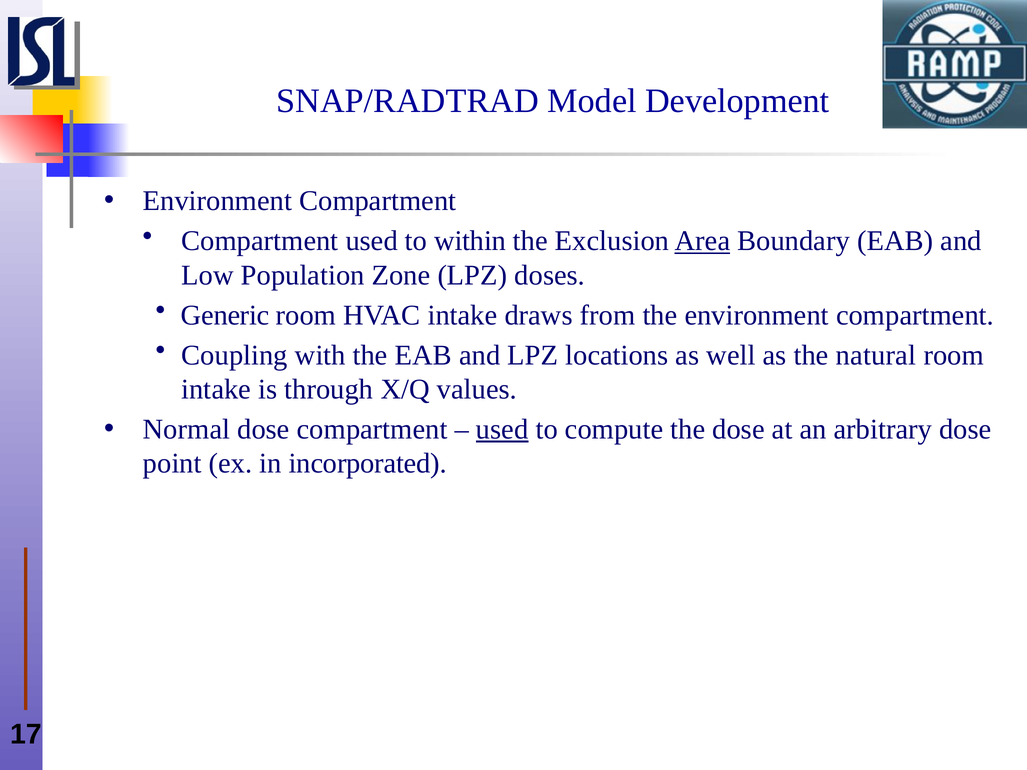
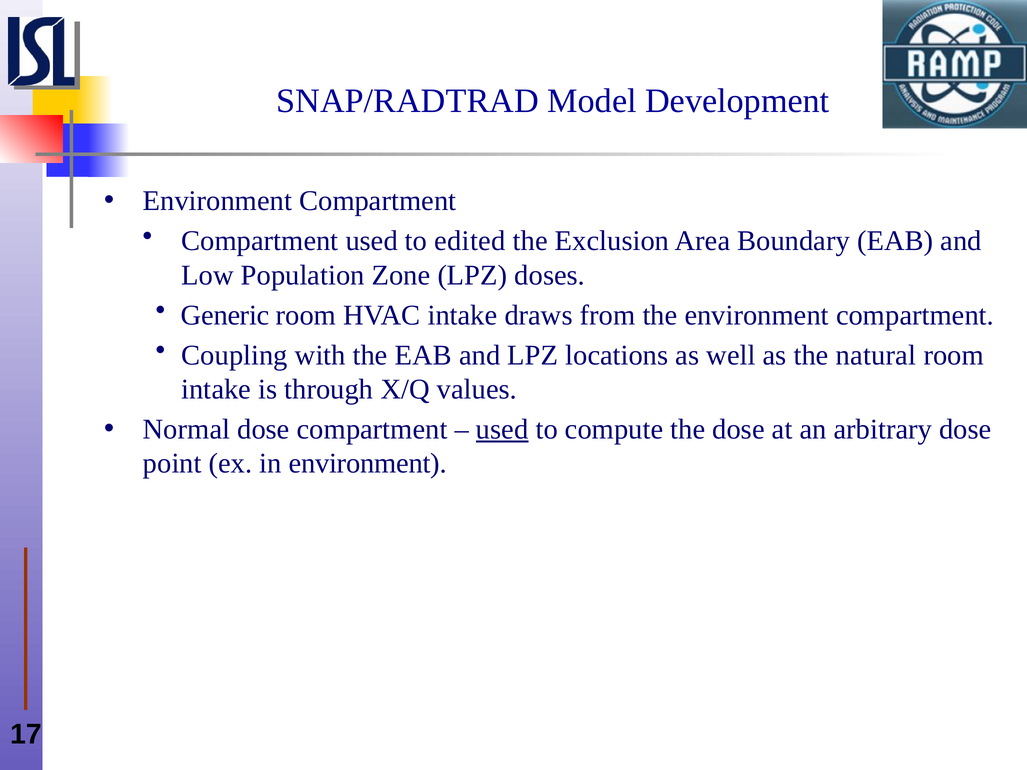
within: within -> edited
Area underline: present -> none
in incorporated: incorporated -> environment
